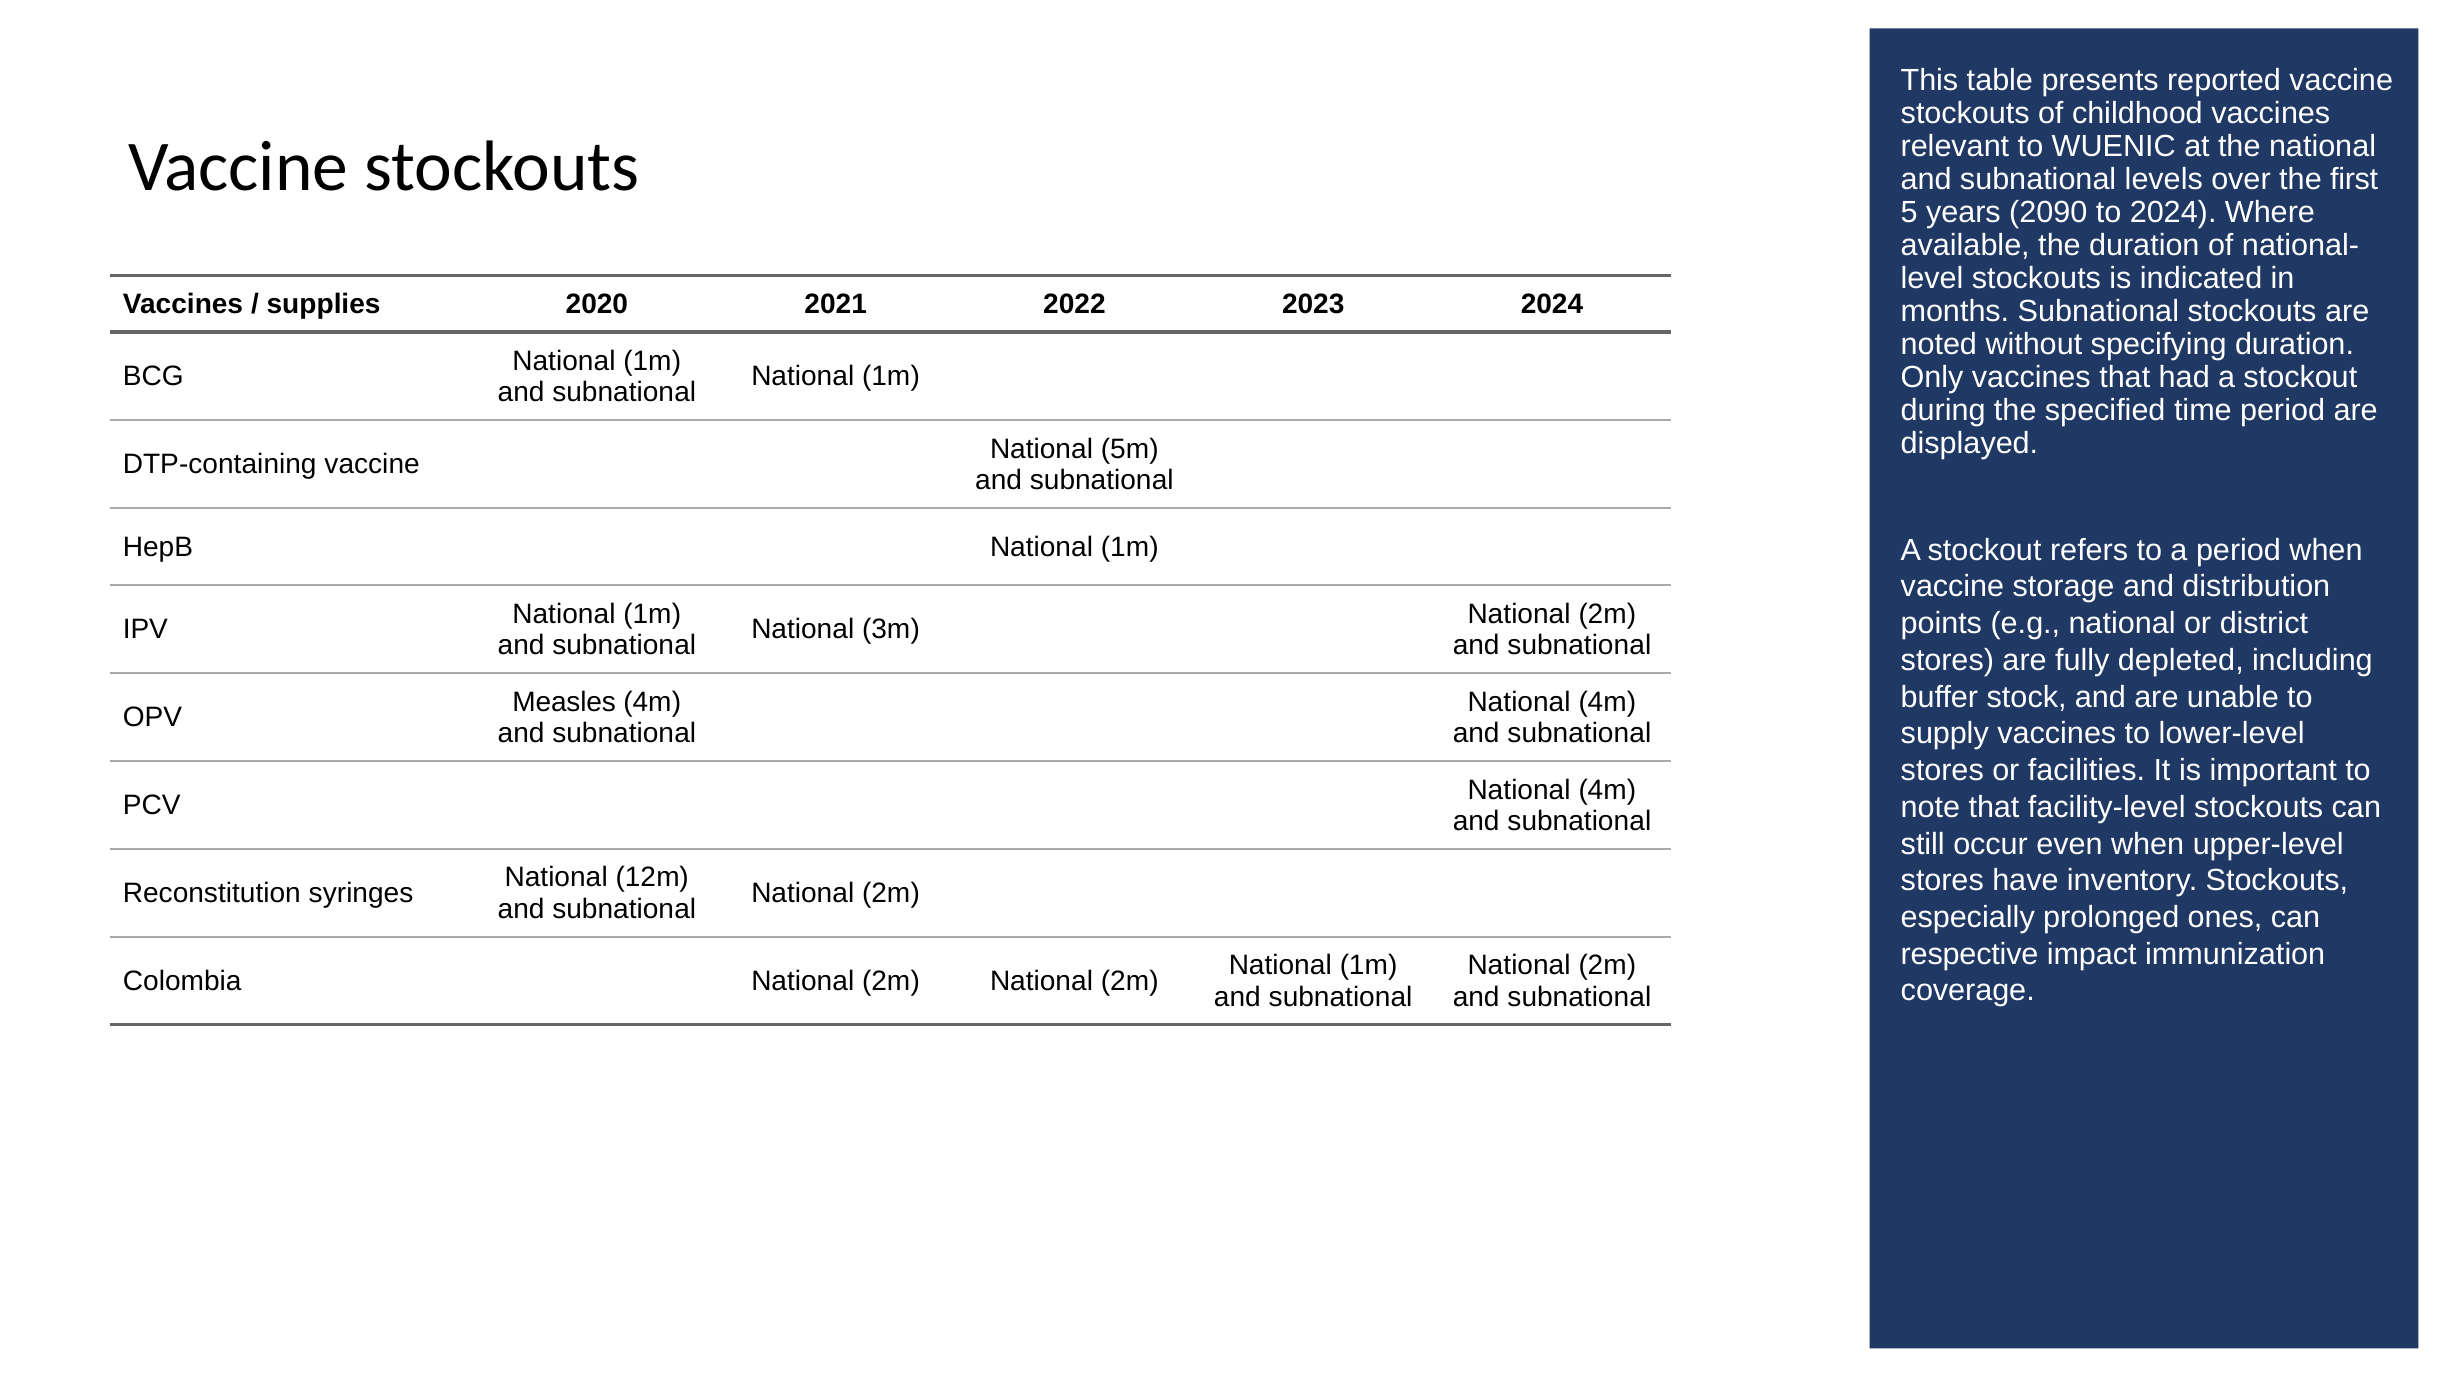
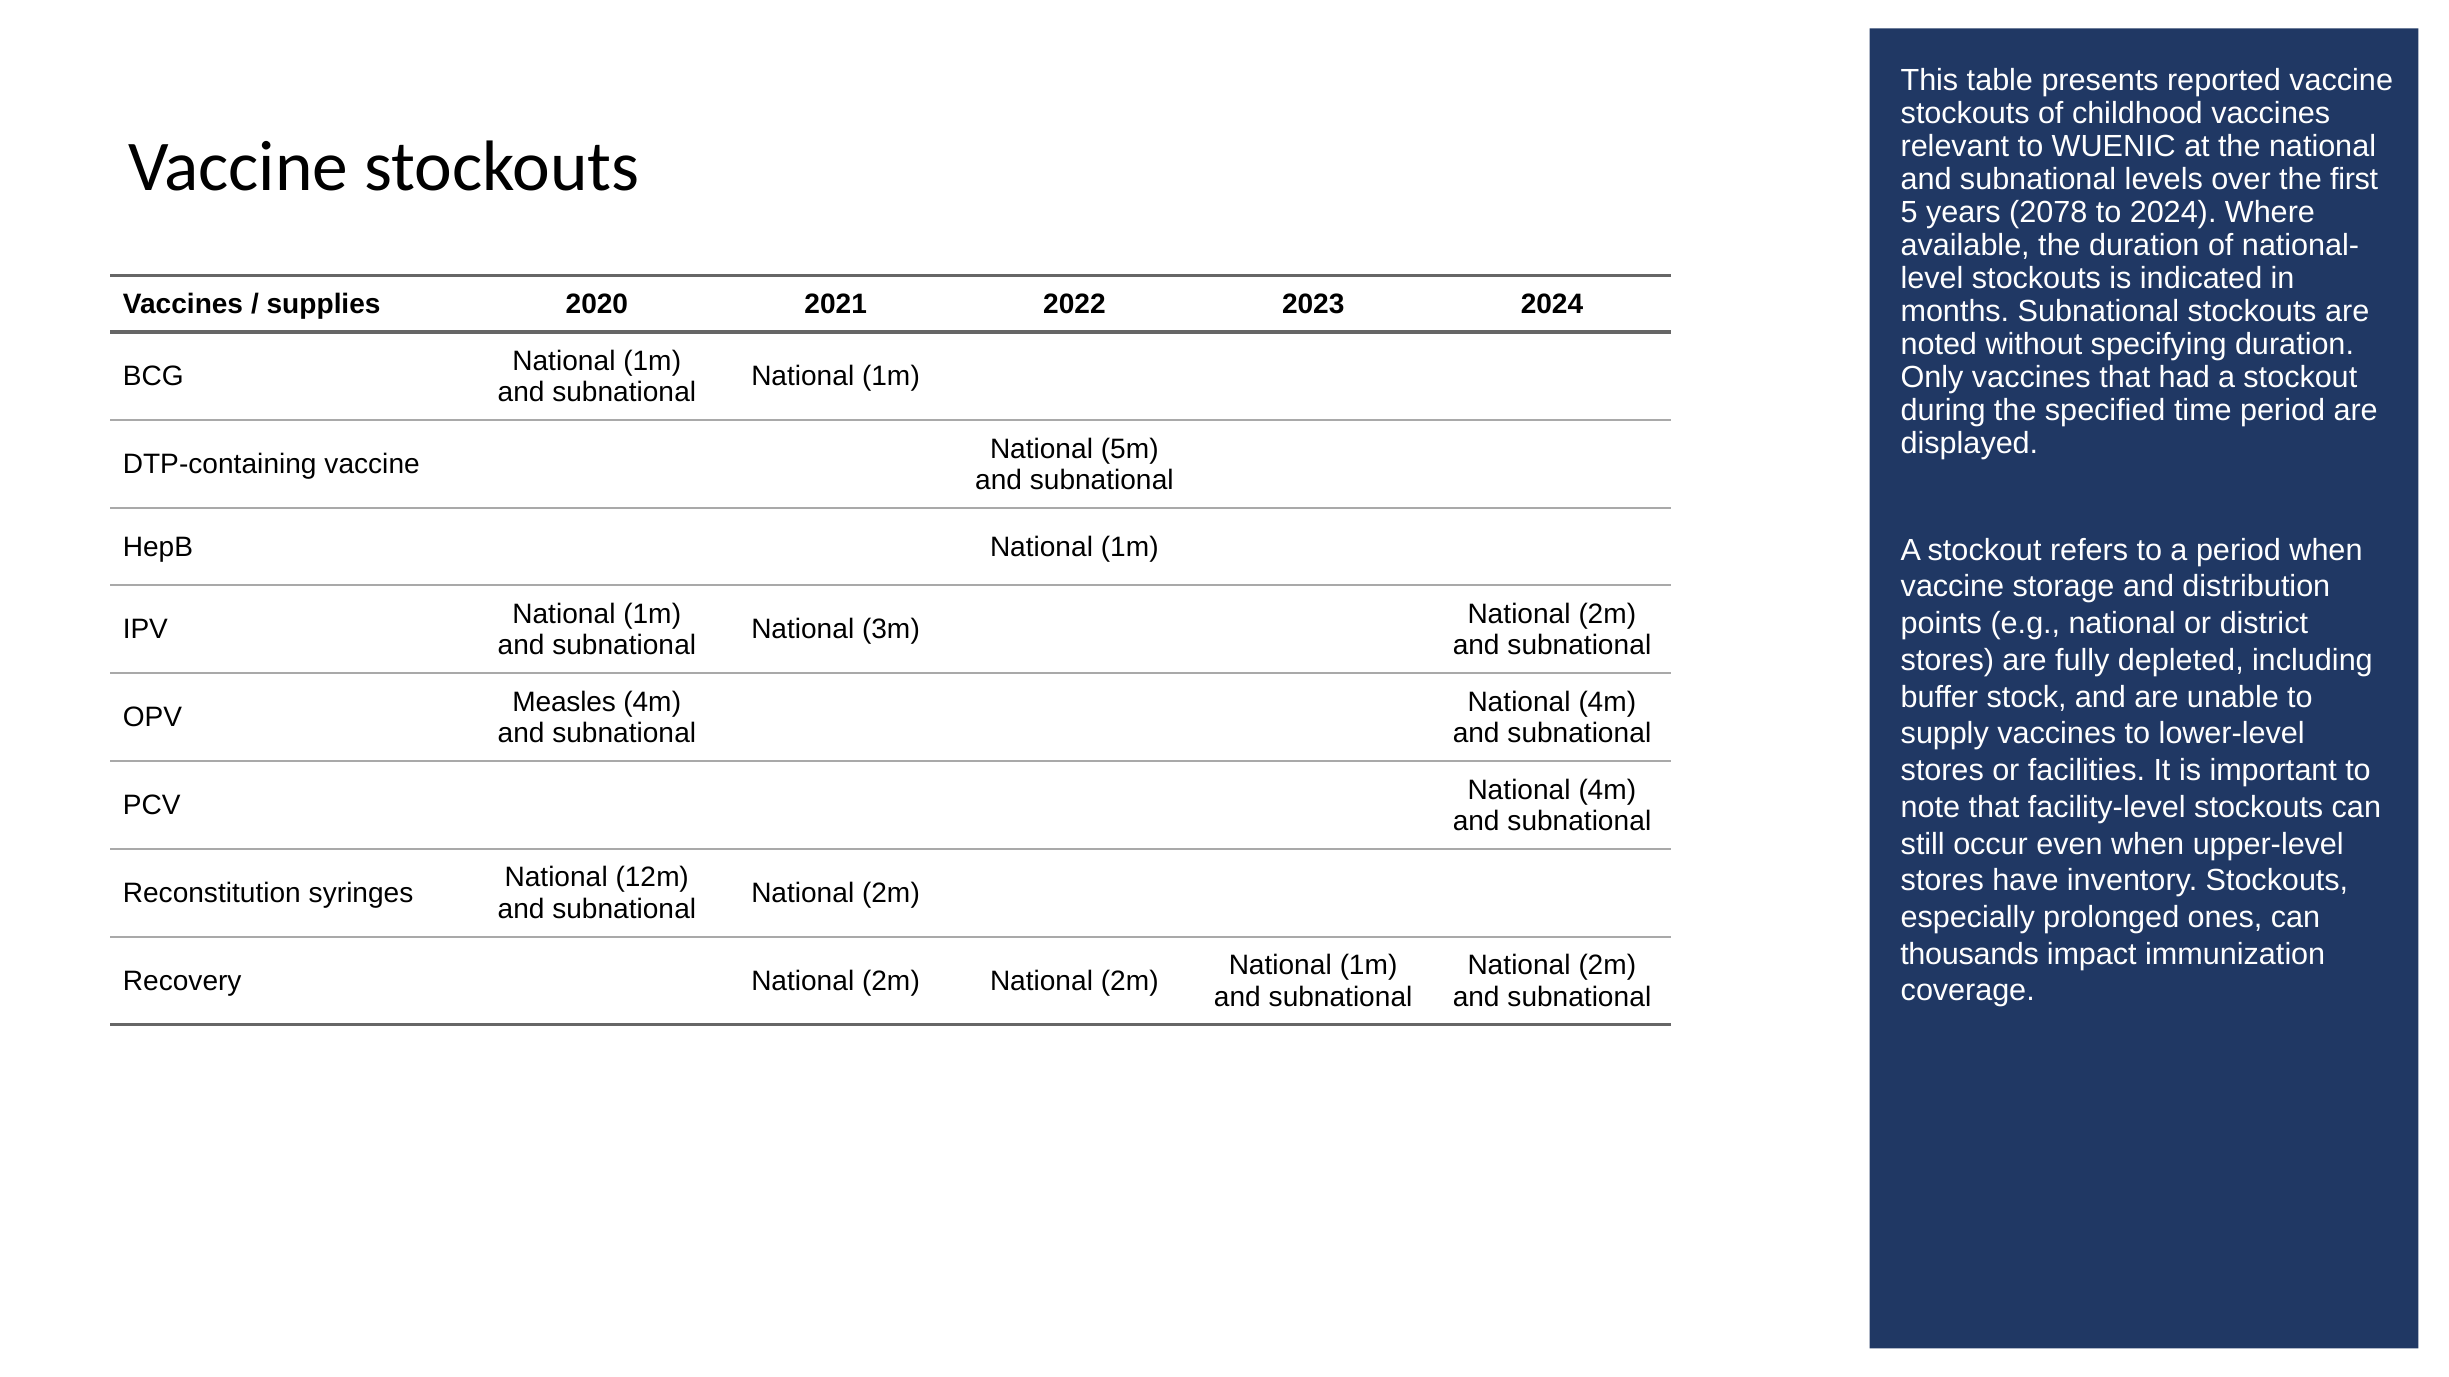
2090: 2090 -> 2078
respective: respective -> thousands
Colombia: Colombia -> Recovery
